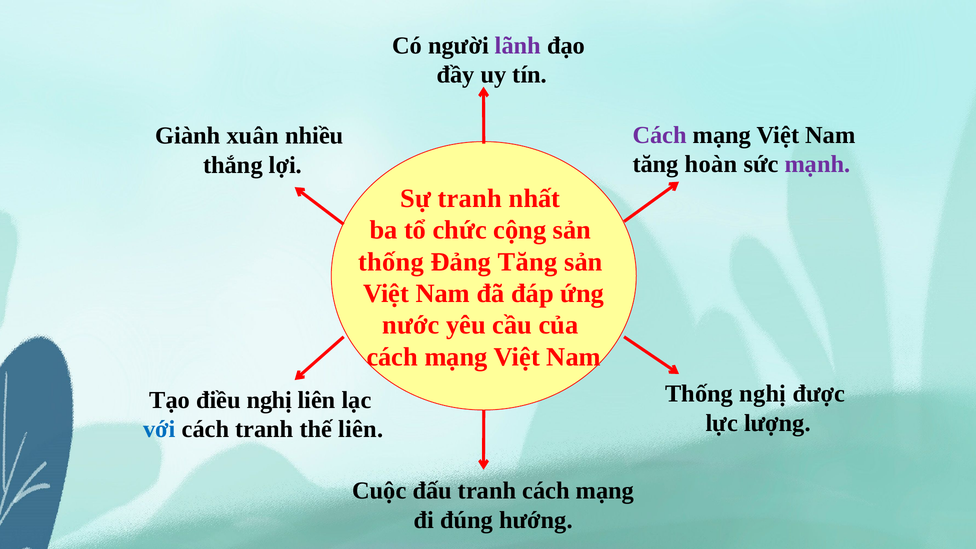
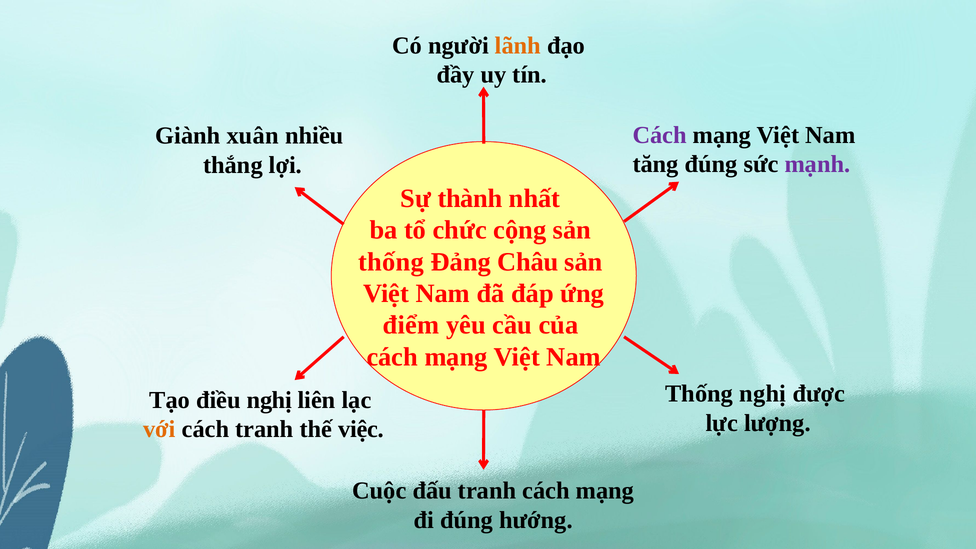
lãnh colour: purple -> orange
tăng hoàn: hoàn -> đúng
Sự tranh: tranh -> thành
Đảng Tăng: Tăng -> Châu
nước: nước -> điểm
với colour: blue -> orange
thế liên: liên -> việc
